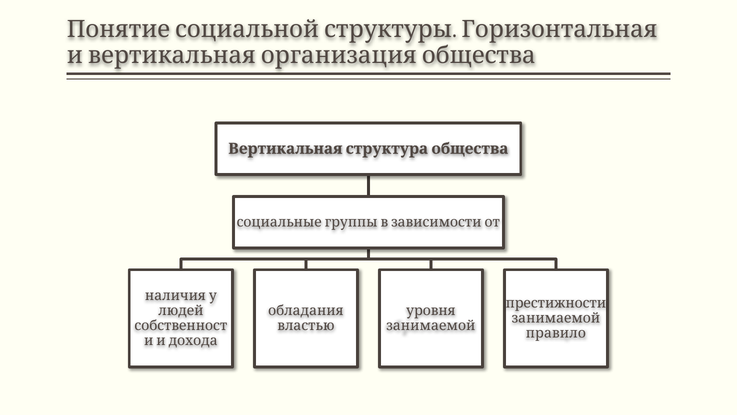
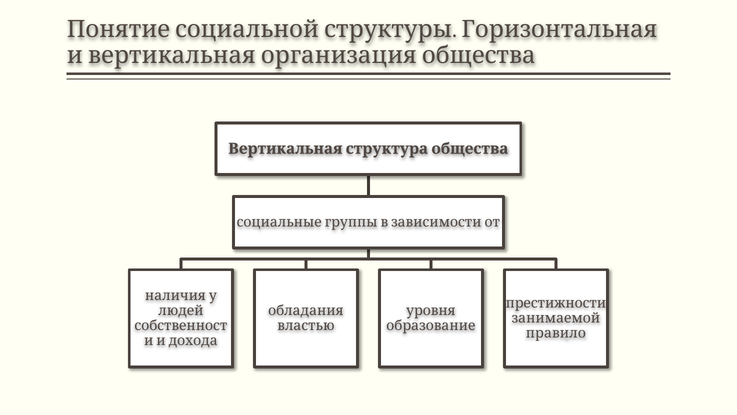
занимаемой at (431, 325): занимаемой -> образование
